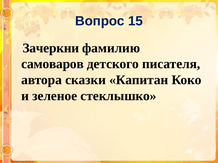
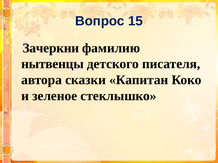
самоваров: самоваров -> нытвенцы
